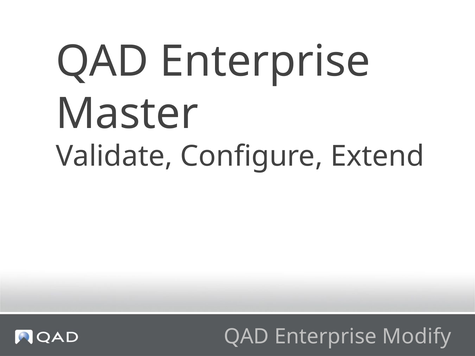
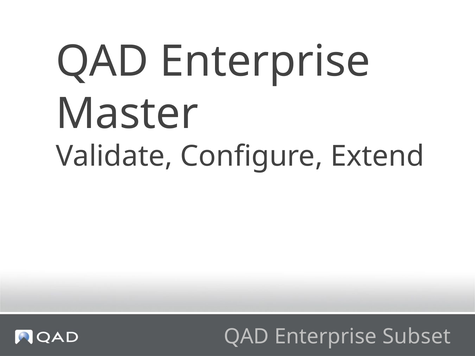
Modify: Modify -> Subset
